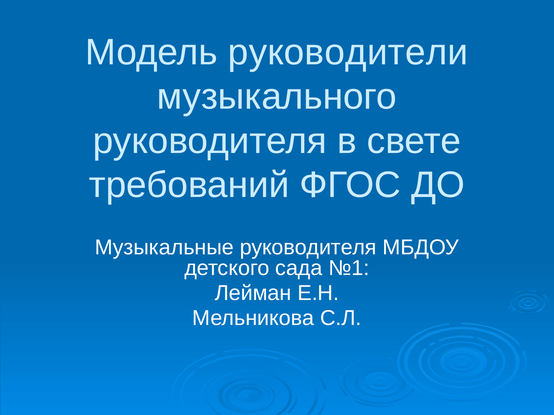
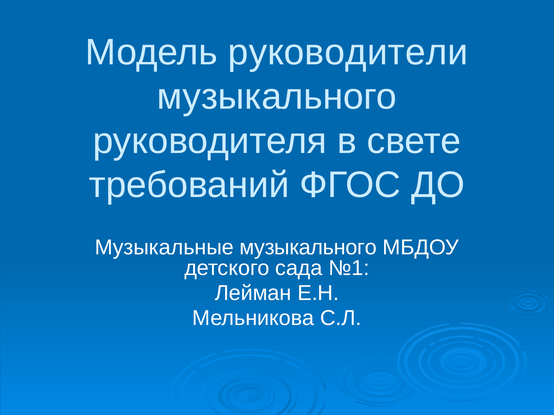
Музыкальные руководителя: руководителя -> музыкального
